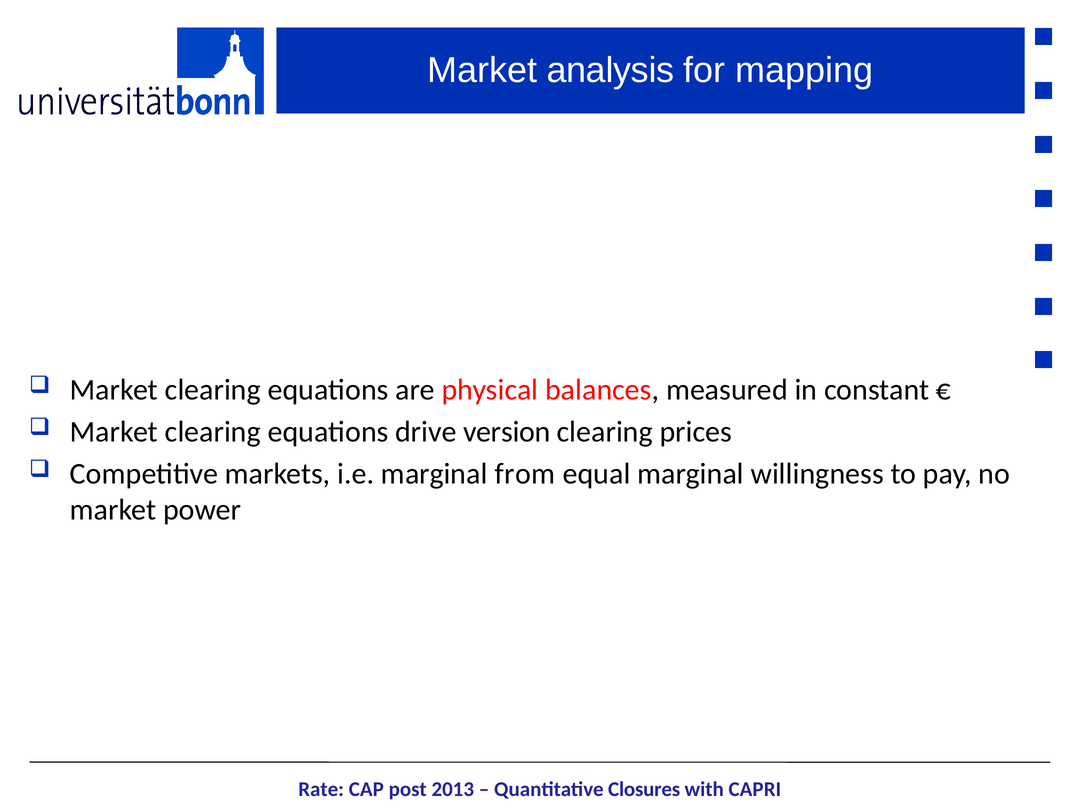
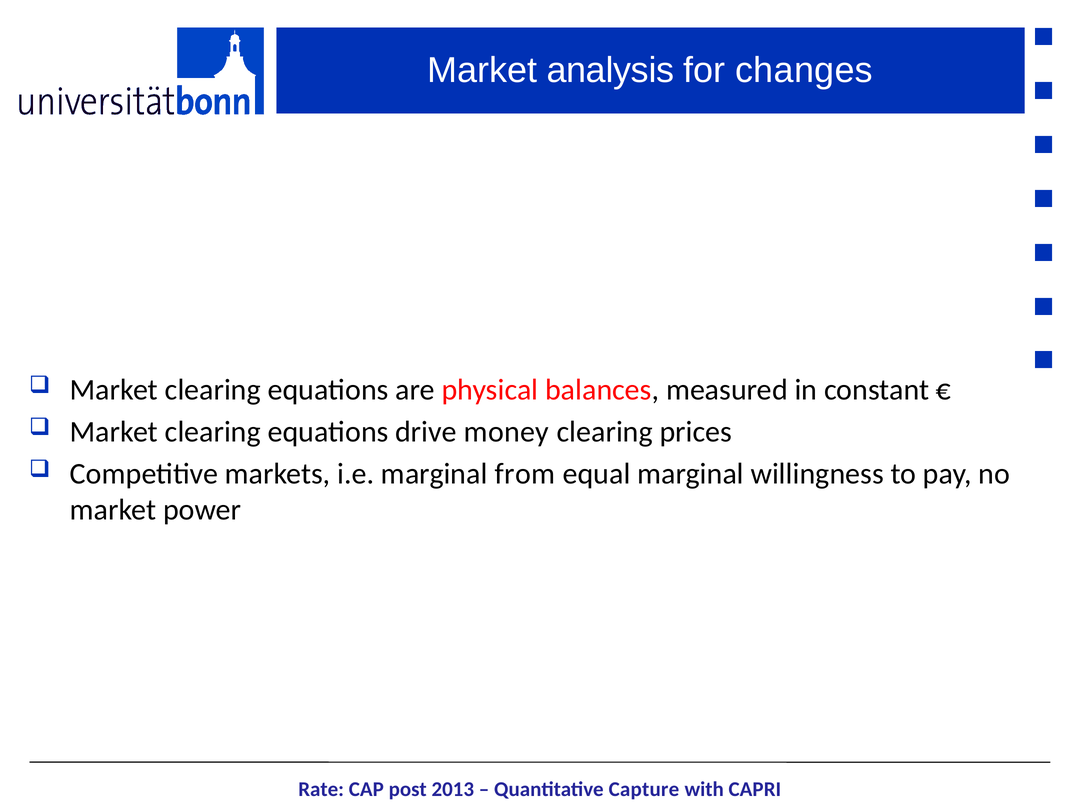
mapping: mapping -> changes
version: version -> money
Closures: Closures -> Capture
